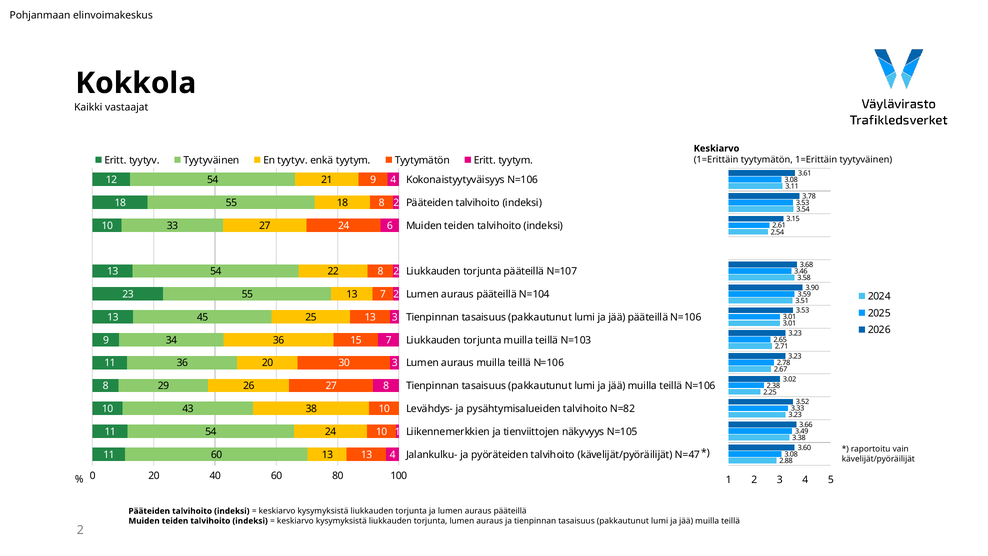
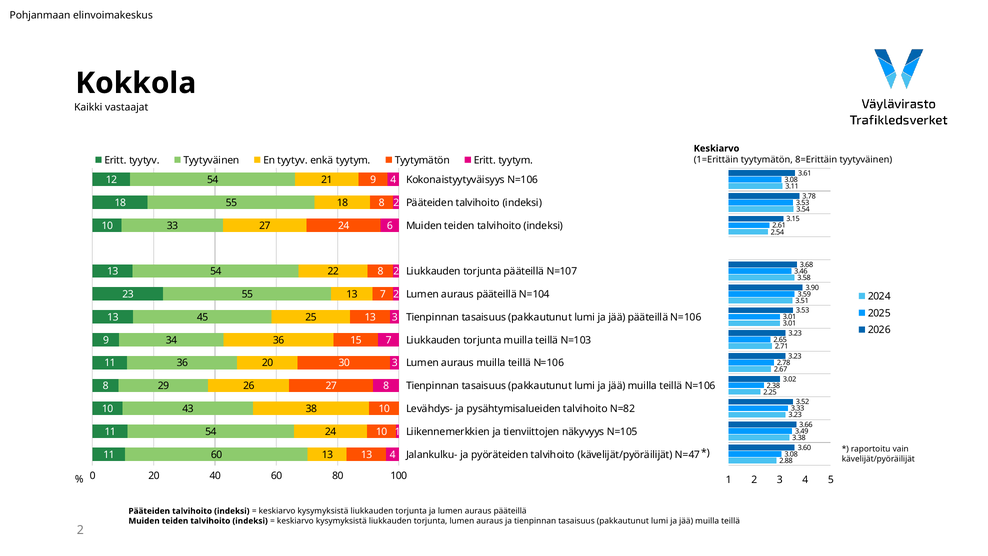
tyytymätön 1=Erittäin: 1=Erittäin -> 8=Erittäin
